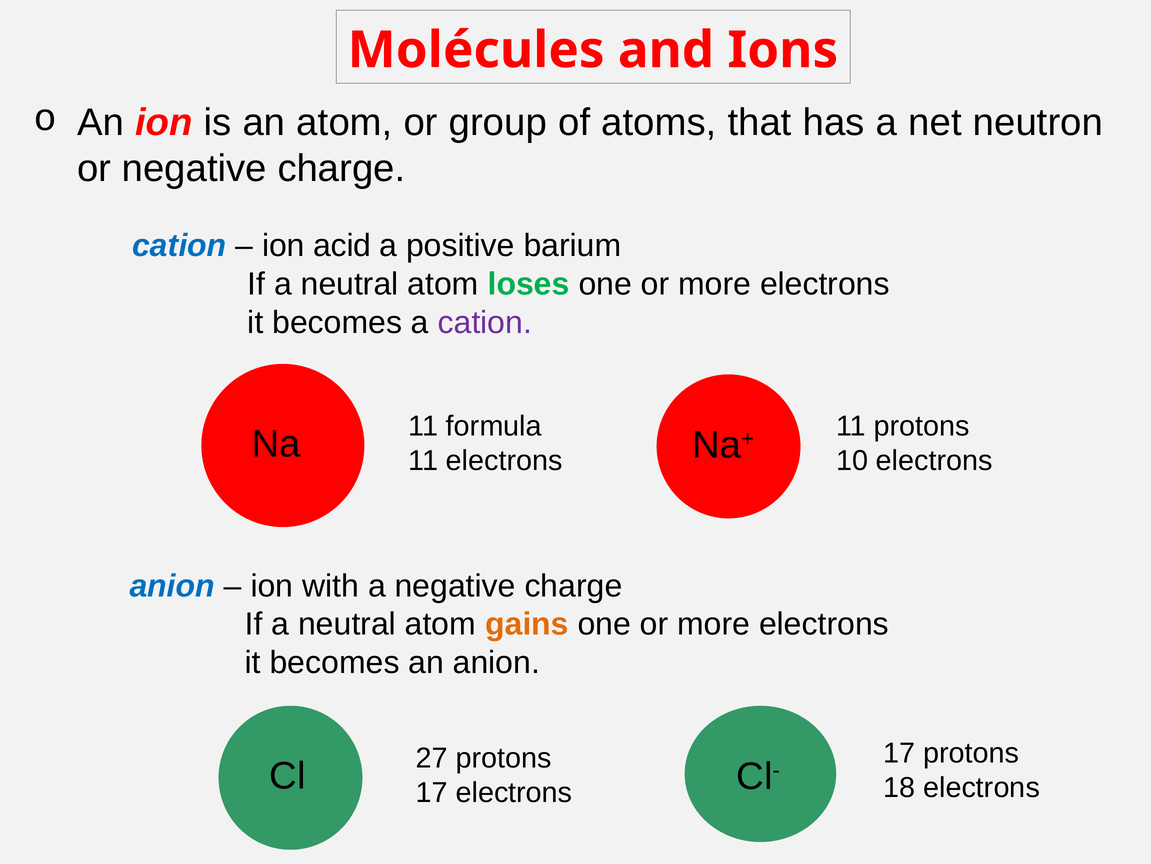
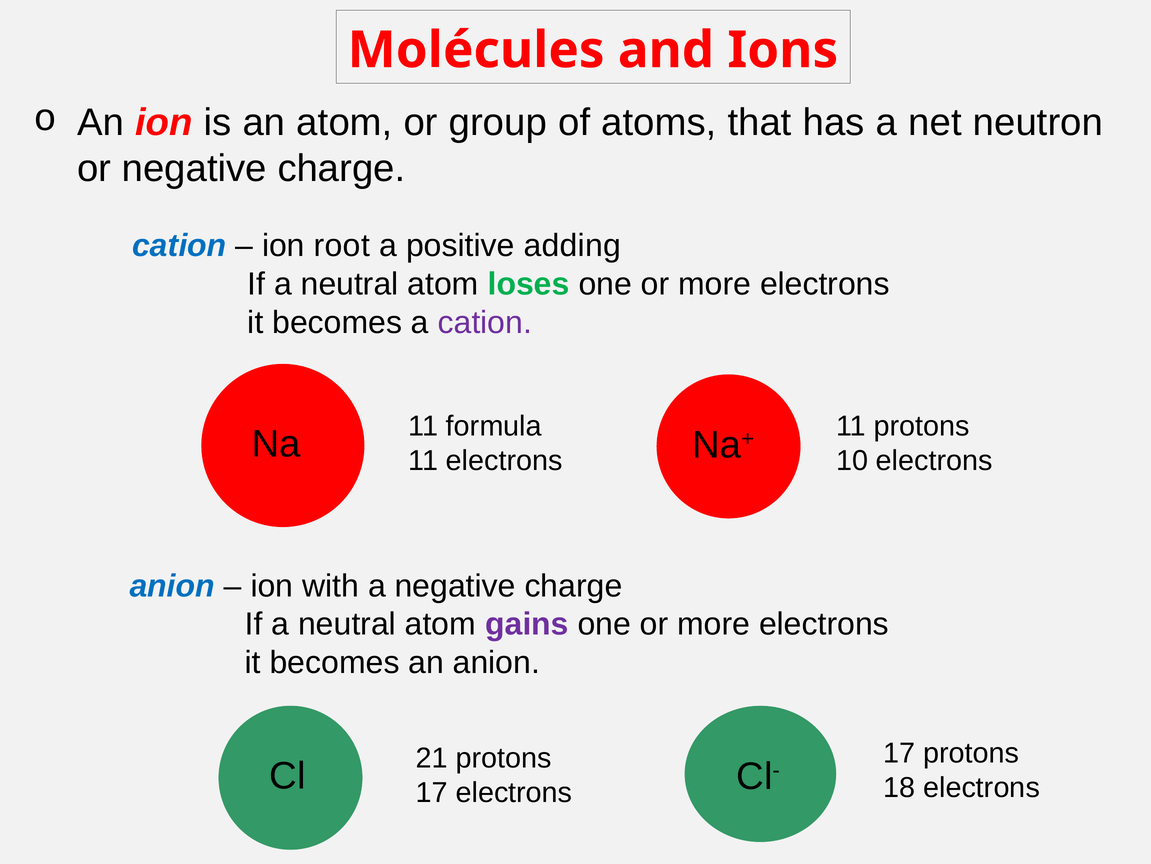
acid: acid -> root
barium: barium -> adding
gains colour: orange -> purple
27: 27 -> 21
